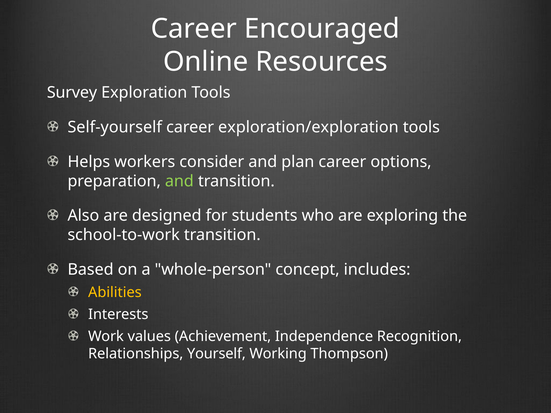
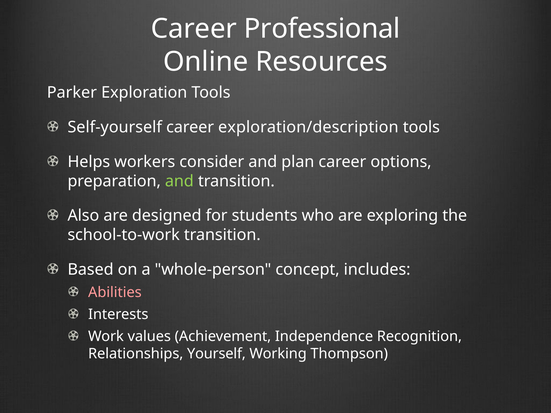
Encouraged: Encouraged -> Professional
Survey: Survey -> Parker
exploration/exploration: exploration/exploration -> exploration/description
Abilities colour: yellow -> pink
